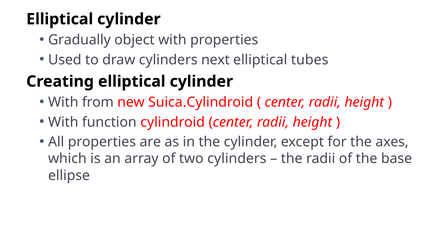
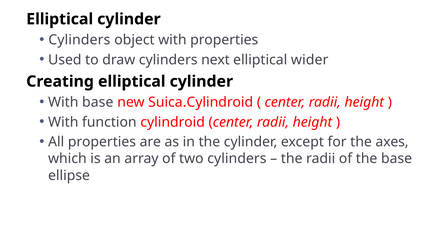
Gradually at (79, 40): Gradually -> Cylinders
tubes: tubes -> wider
With from: from -> base
